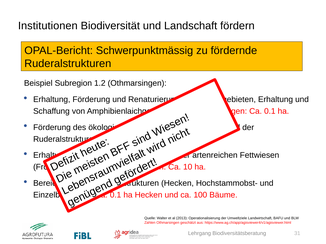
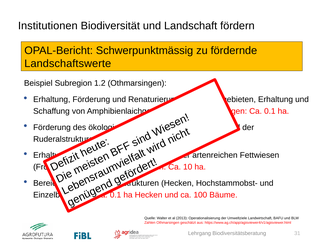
Ruderalstrukturen at (68, 64): Ruderalstrukturen -> Landschaftswerte
